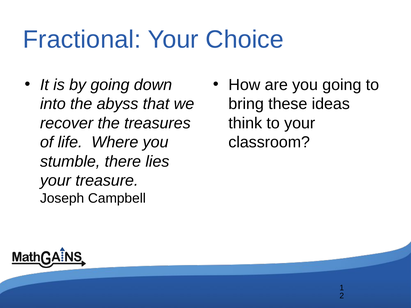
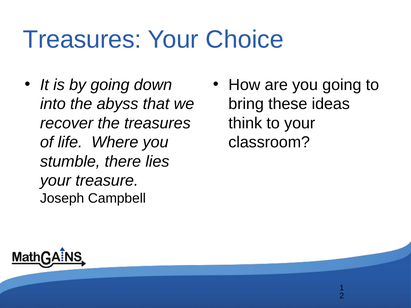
Fractional at (82, 40): Fractional -> Treasures
